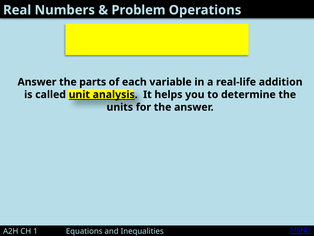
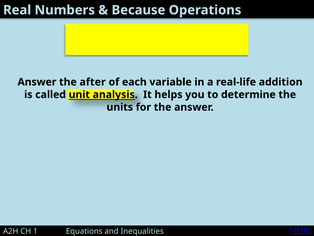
Problem: Problem -> Because
parts: parts -> after
